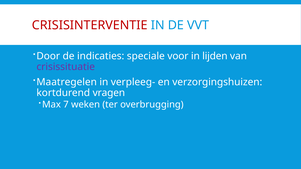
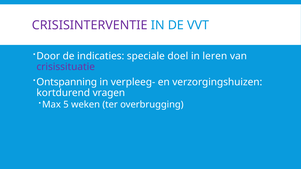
CRISISINTERVENTIE colour: red -> purple
voor: voor -> doel
lijden: lijden -> leren
Maatregelen: Maatregelen -> Ontspanning
7: 7 -> 5
